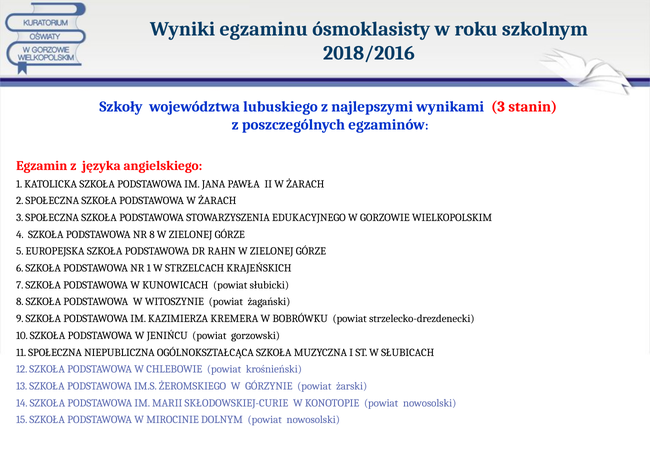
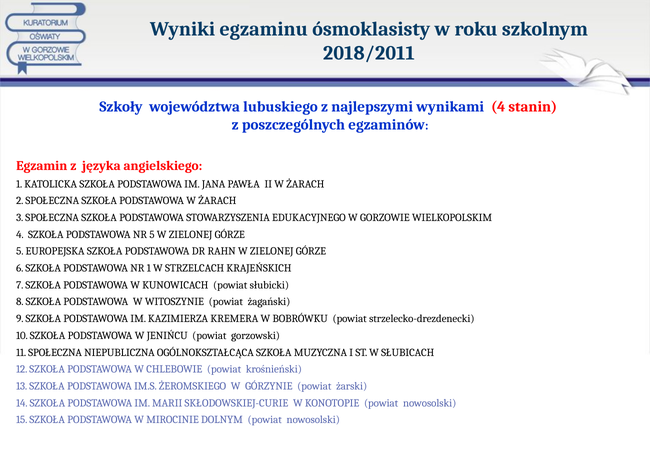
2018/2016: 2018/2016 -> 2018/2011
wynikami 3: 3 -> 4
NR 8: 8 -> 5
